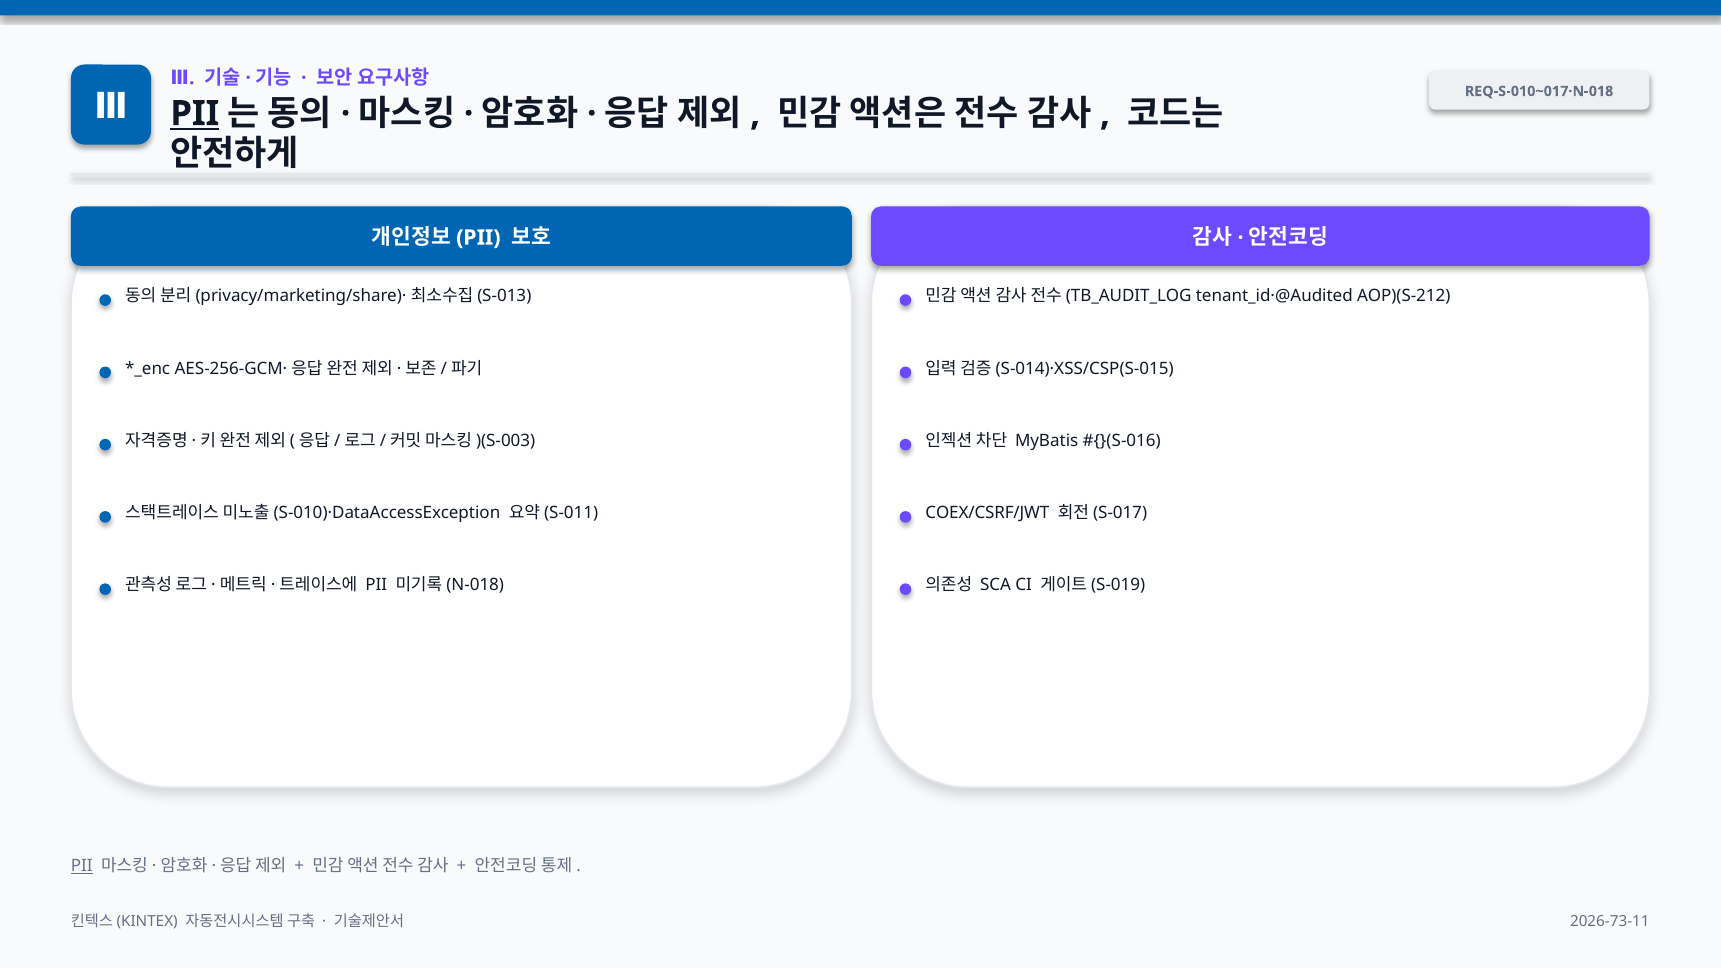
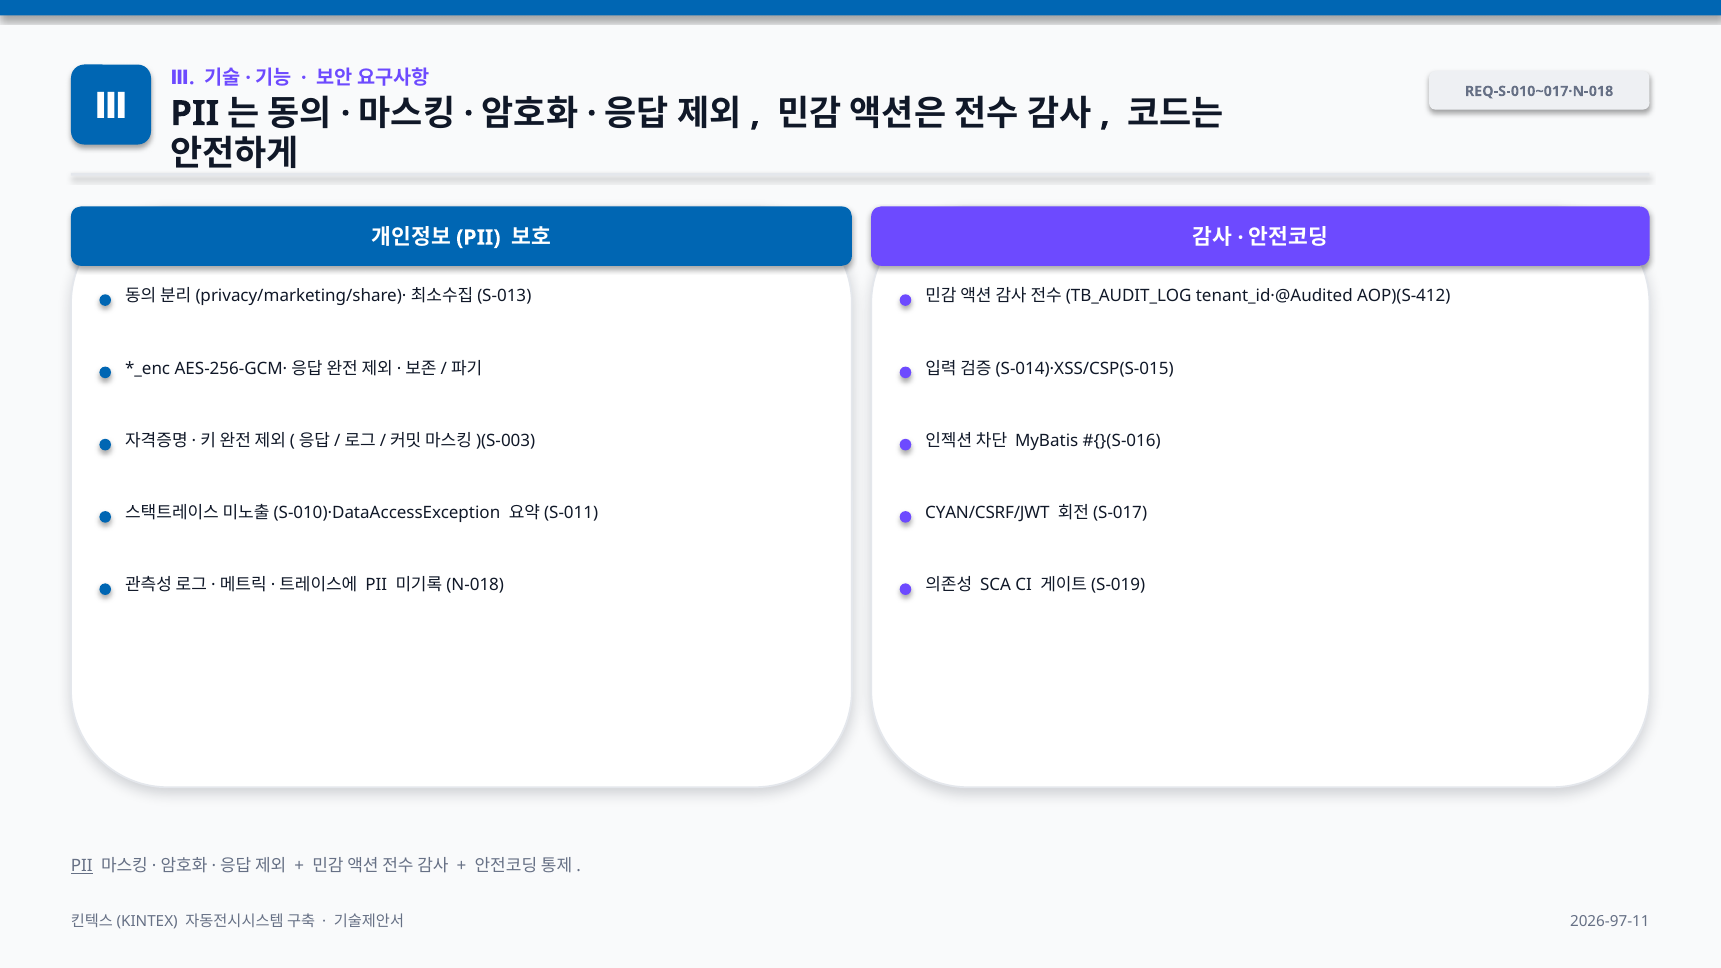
PII at (195, 114) underline: present -> none
AOP)(S-212: AOP)(S-212 -> AOP)(S-412
COEX/CSRF/JWT: COEX/CSRF/JWT -> CYAN/CSRF/JWT
2026-73-11: 2026-73-11 -> 2026-97-11
